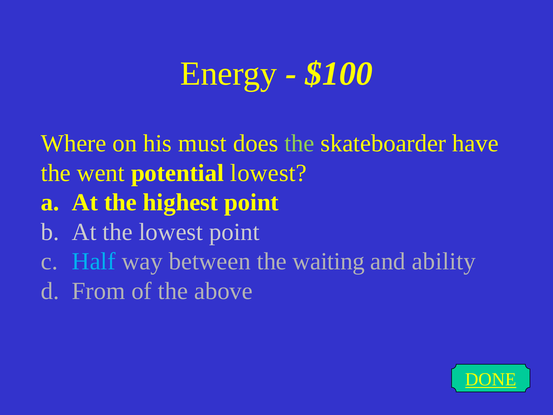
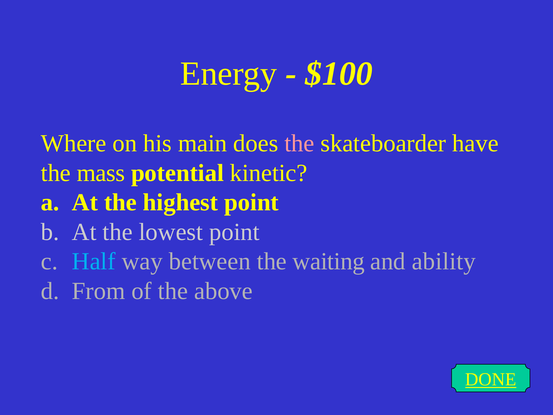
must: must -> main
the at (299, 143) colour: light green -> pink
went: went -> mass
potential lowest: lowest -> kinetic
